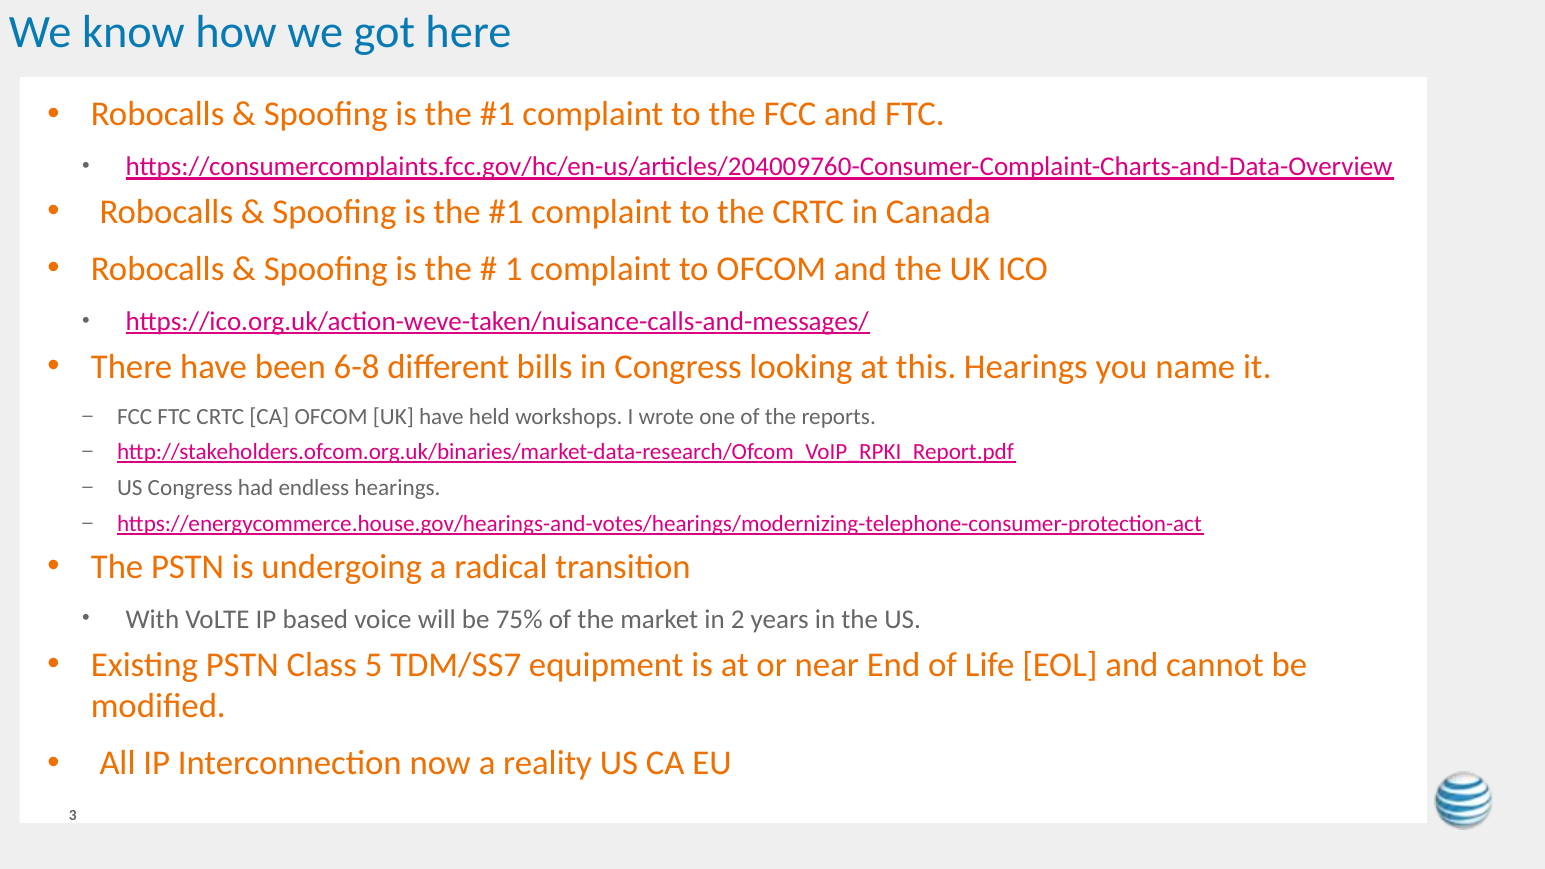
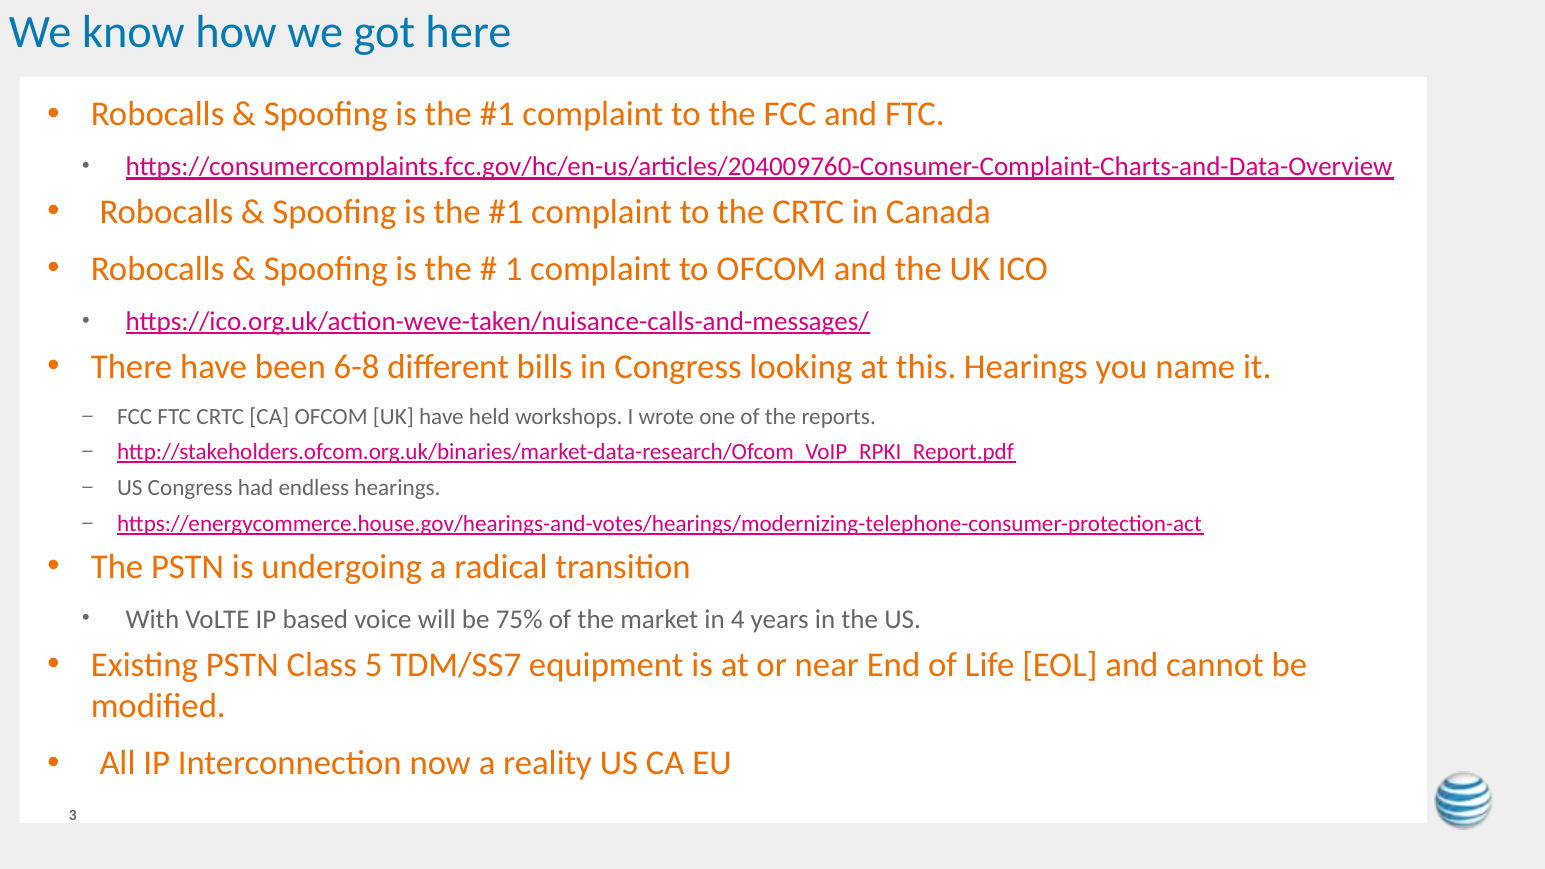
2: 2 -> 4
